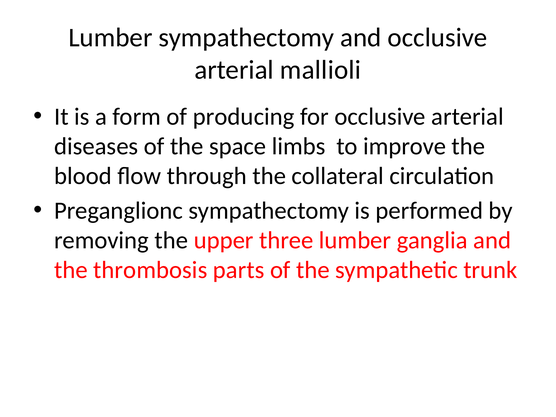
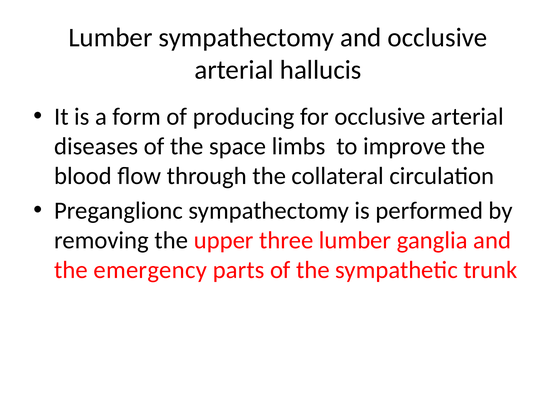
mallioli: mallioli -> hallucis
thrombosis: thrombosis -> emergency
